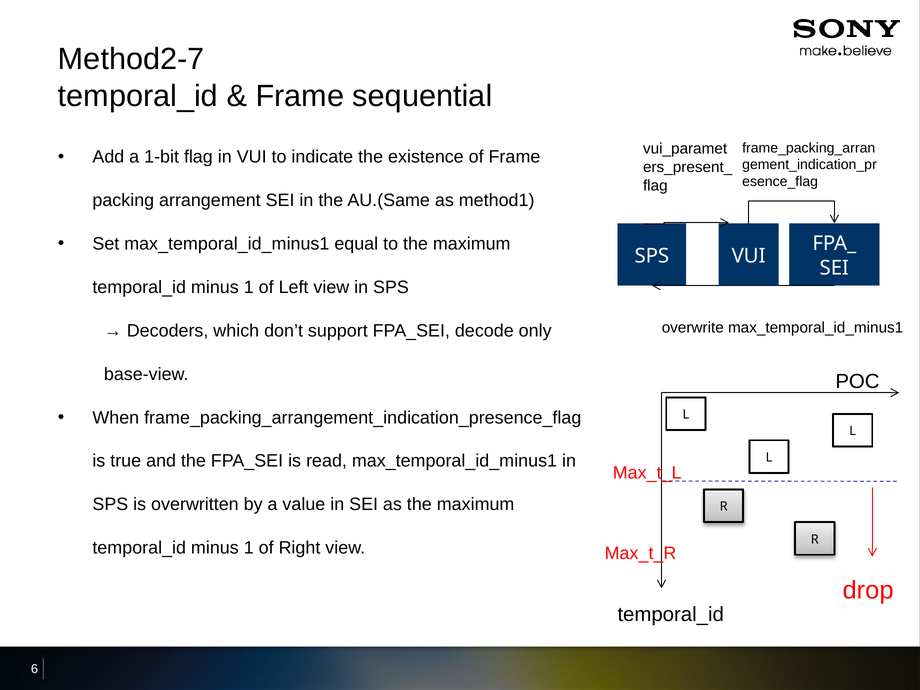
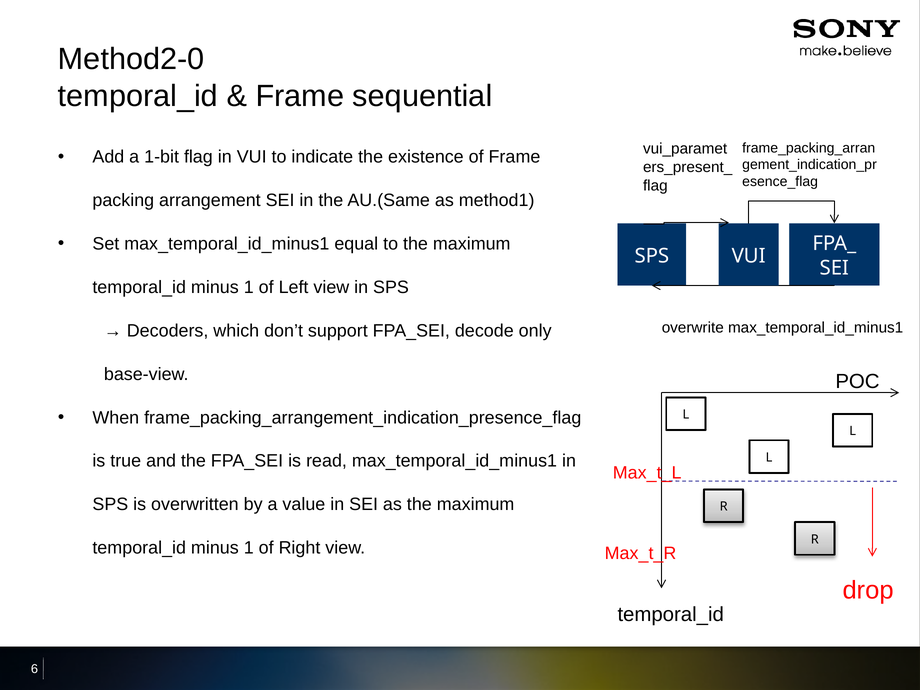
Method2-7: Method2-7 -> Method2-0
